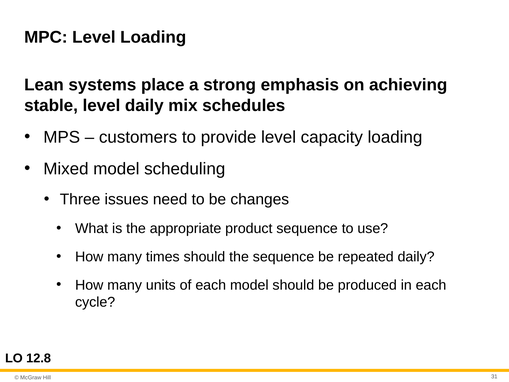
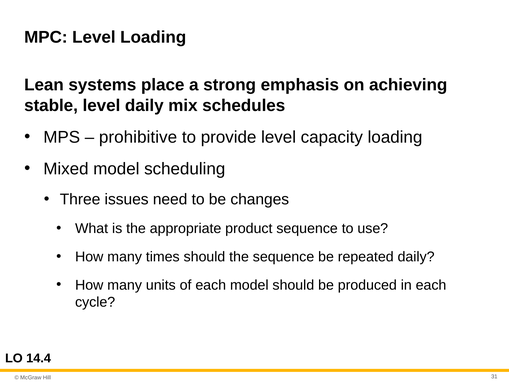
customers: customers -> prohibitive
12.8: 12.8 -> 14.4
